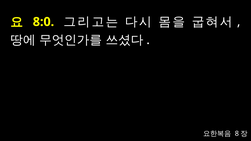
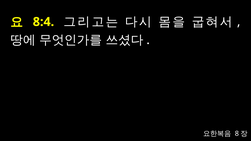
8:0: 8:0 -> 8:4
